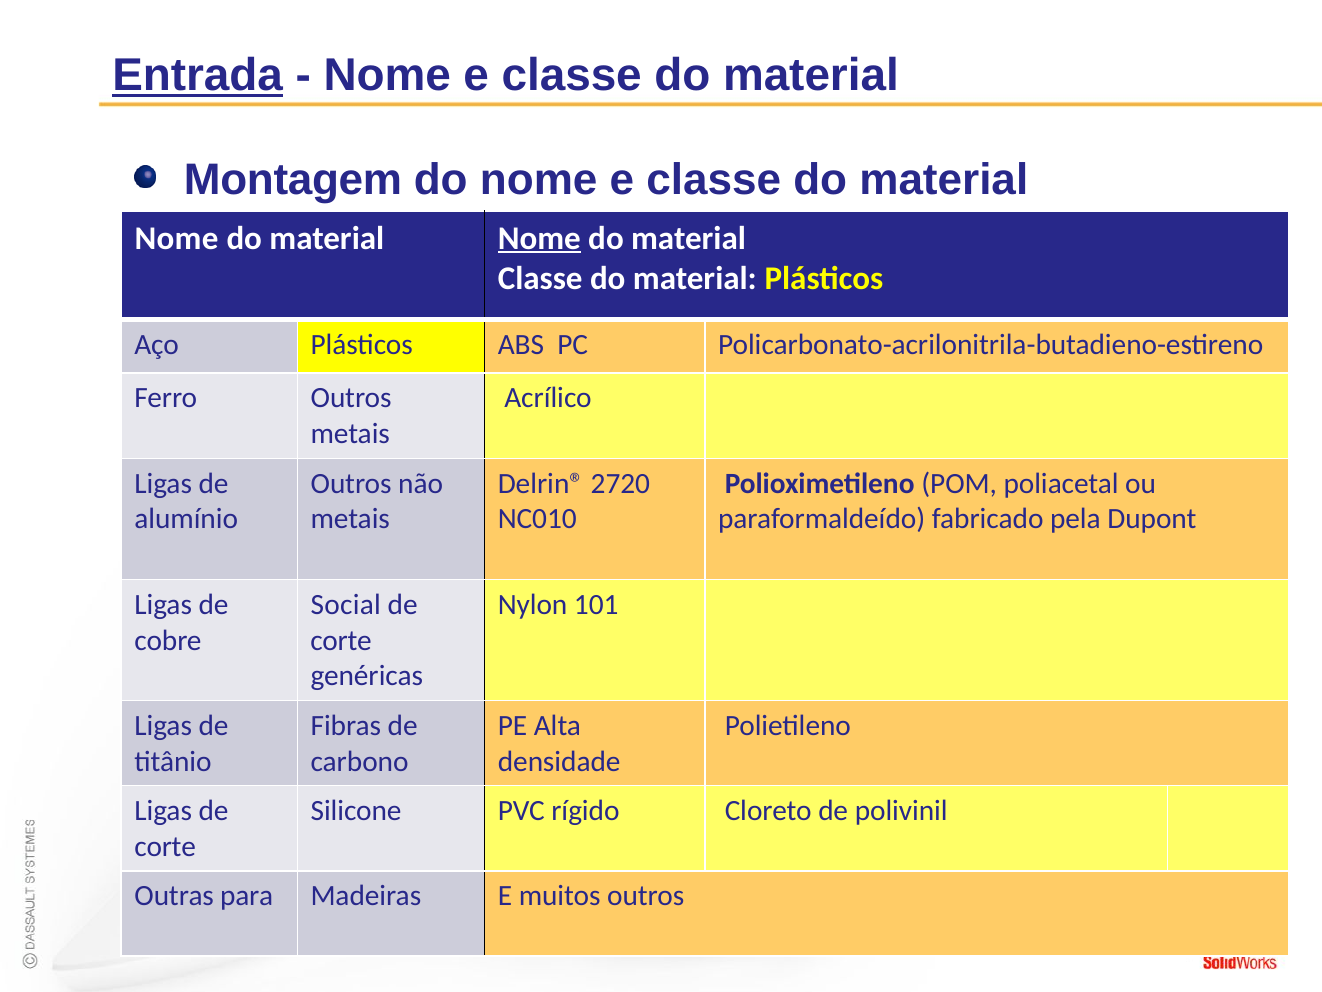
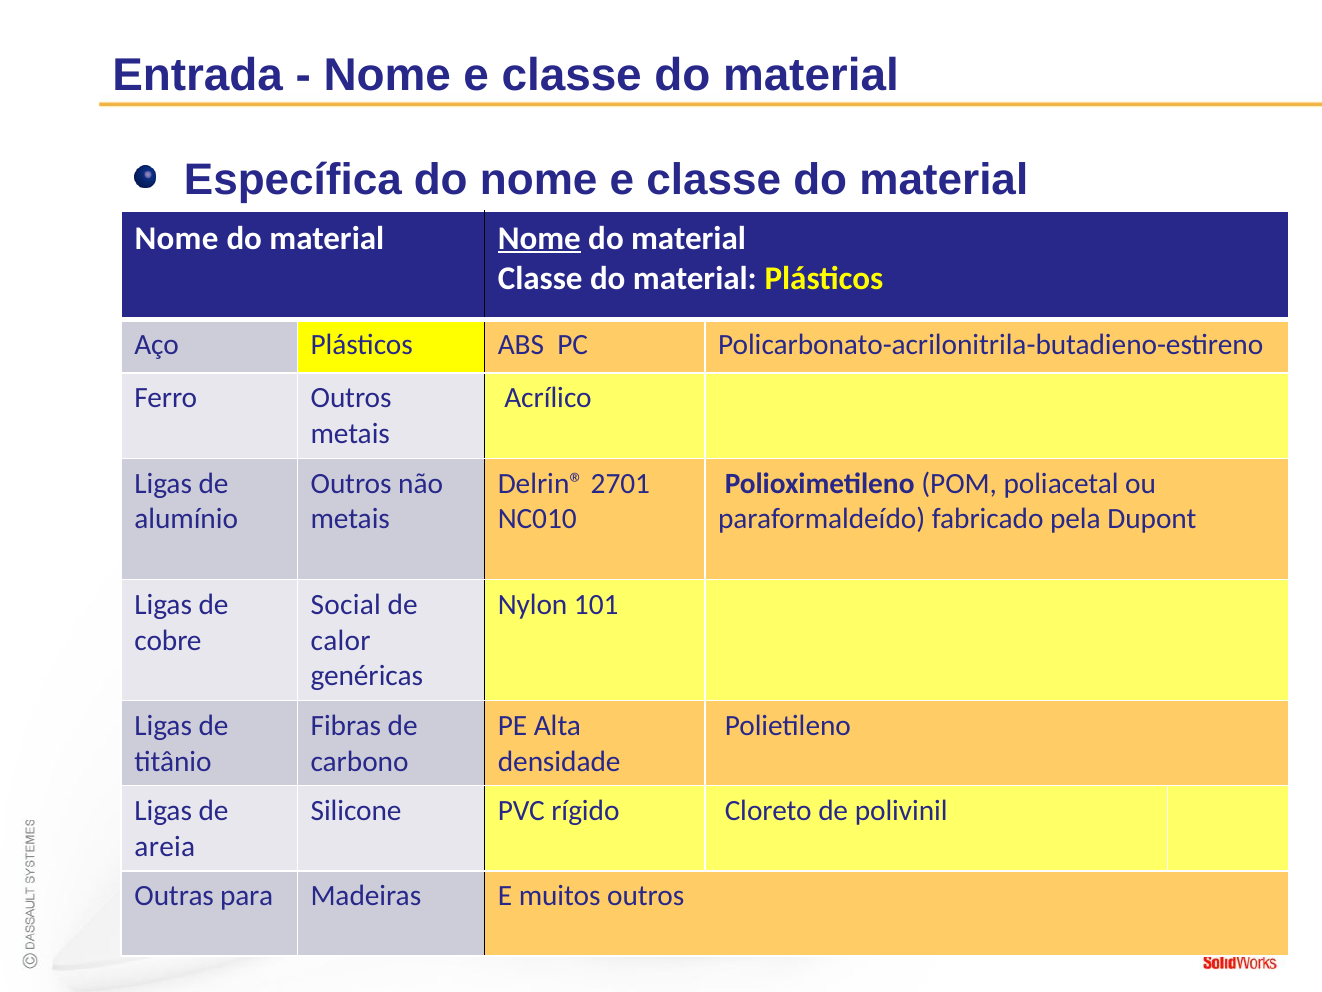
Entrada underline: present -> none
Montagem: Montagem -> Específica
2720: 2720 -> 2701
corte at (341, 640): corte -> calor
corte at (165, 846): corte -> areia
